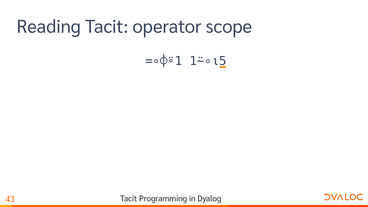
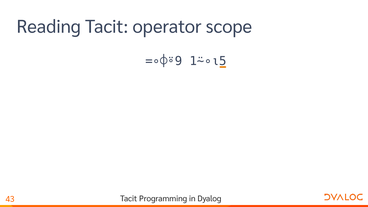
=∘⌽⍤1: =∘⌽⍤1 -> =∘⌽⍤9
